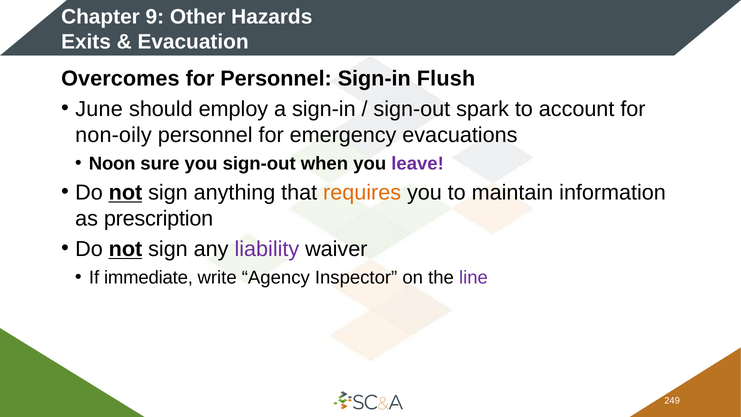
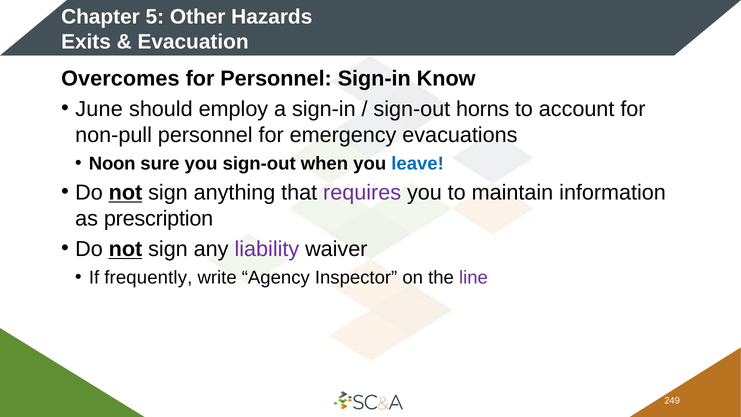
9: 9 -> 5
Flush: Flush -> Know
spark: spark -> horns
non-oily: non-oily -> non-pull
leave colour: purple -> blue
requires colour: orange -> purple
immediate: immediate -> frequently
